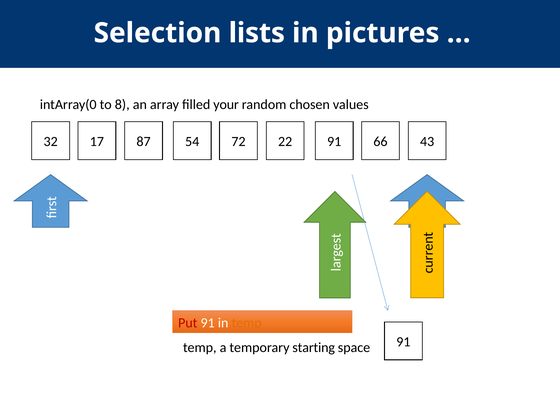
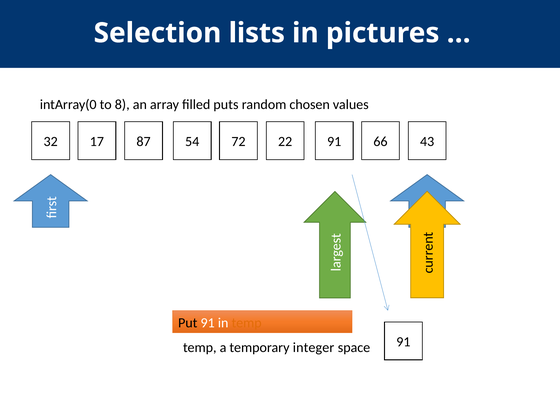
your: your -> puts
Put colour: red -> black
starting: starting -> integer
